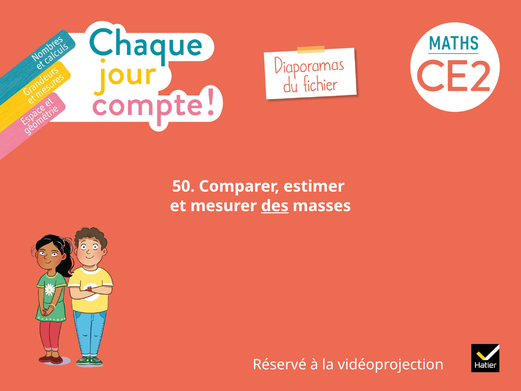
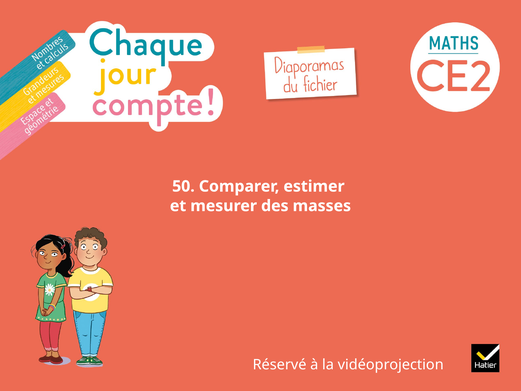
des underline: present -> none
